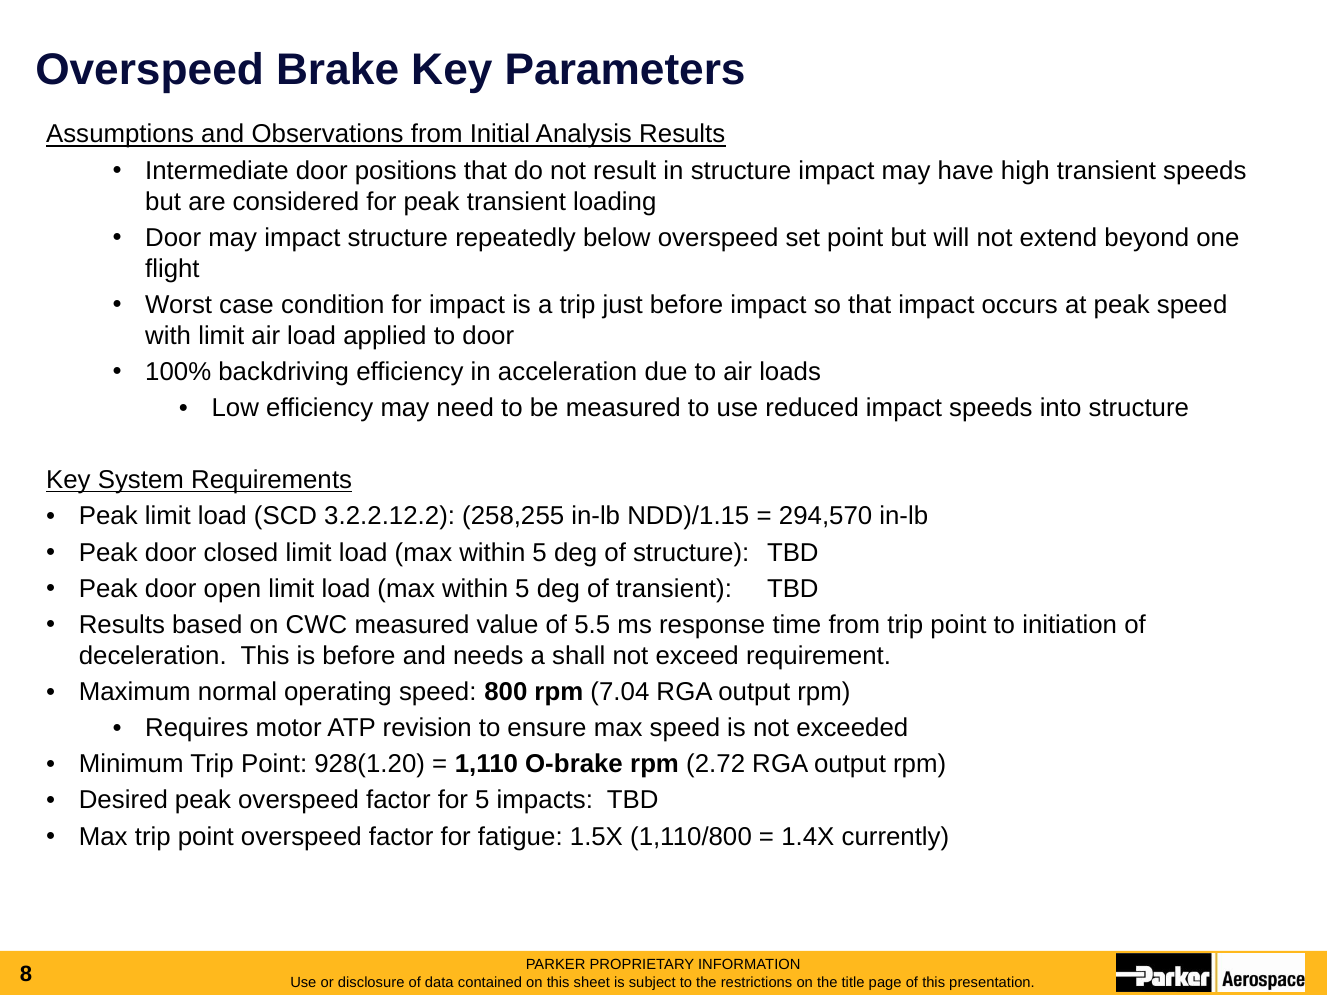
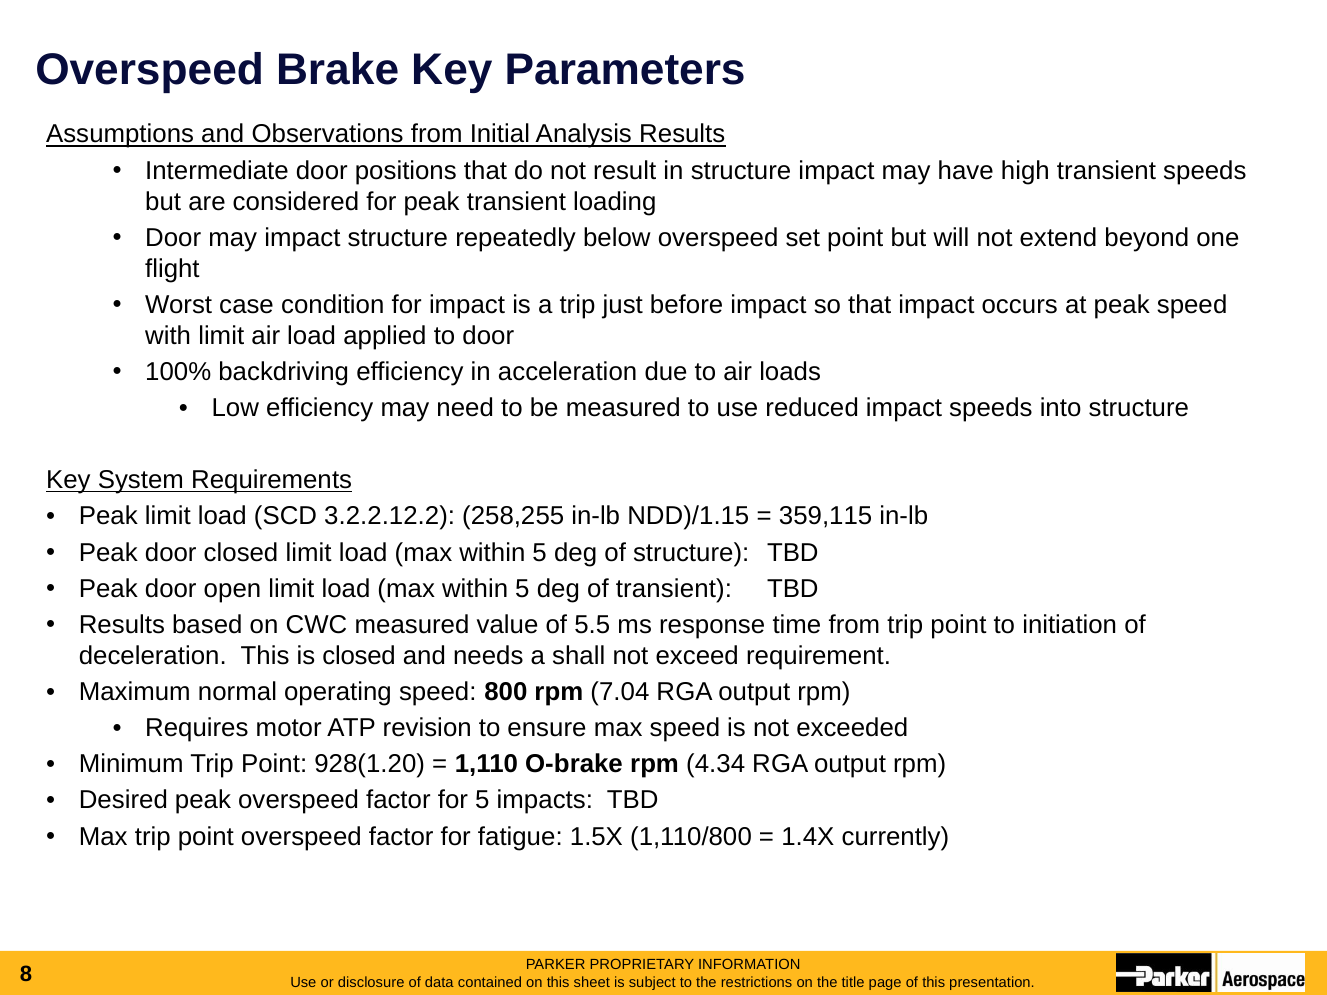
294,570: 294,570 -> 359,115
is before: before -> closed
2.72: 2.72 -> 4.34
